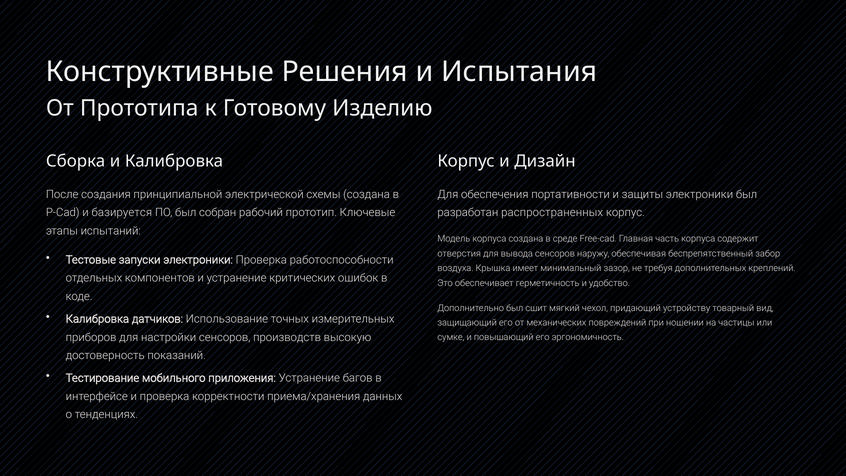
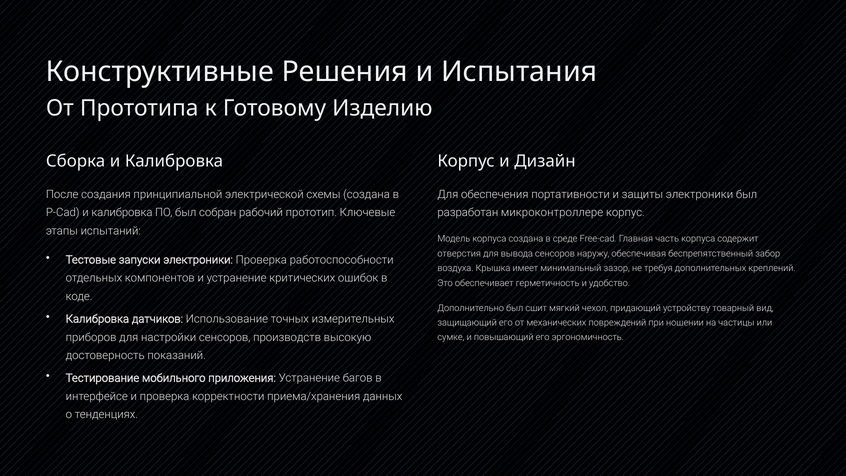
P-Cad и базируется: базируется -> калибровка
распространенных: распространенных -> микроконтроллере
